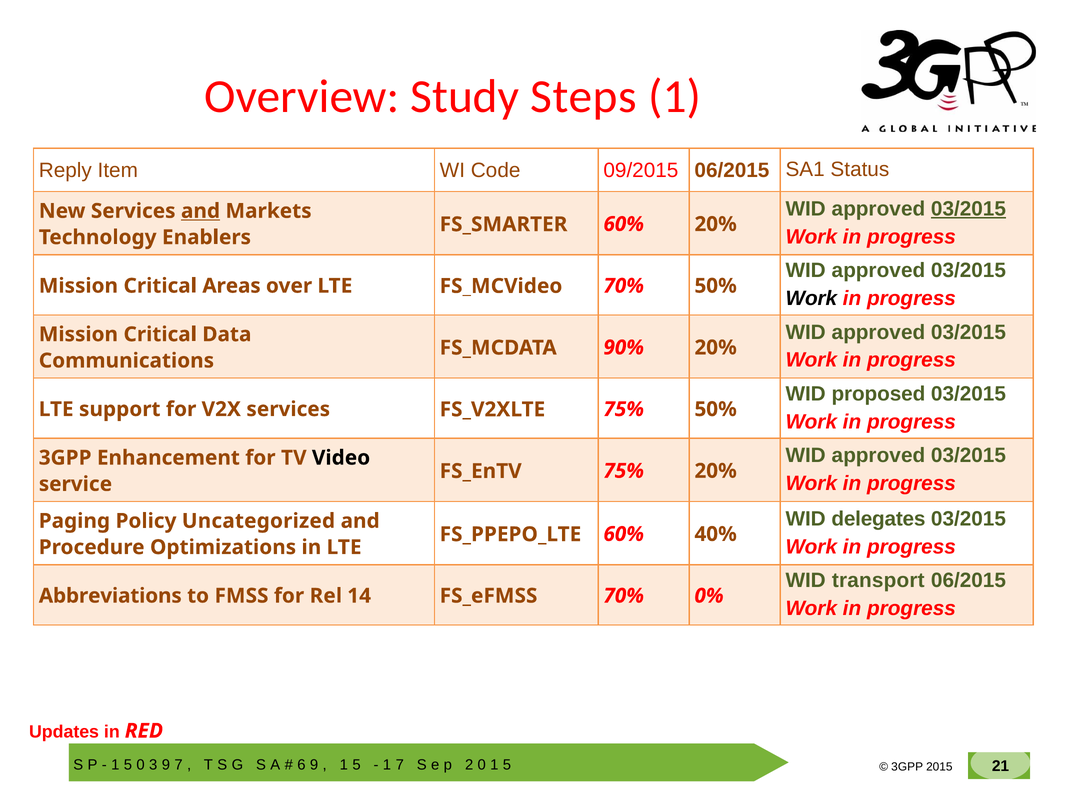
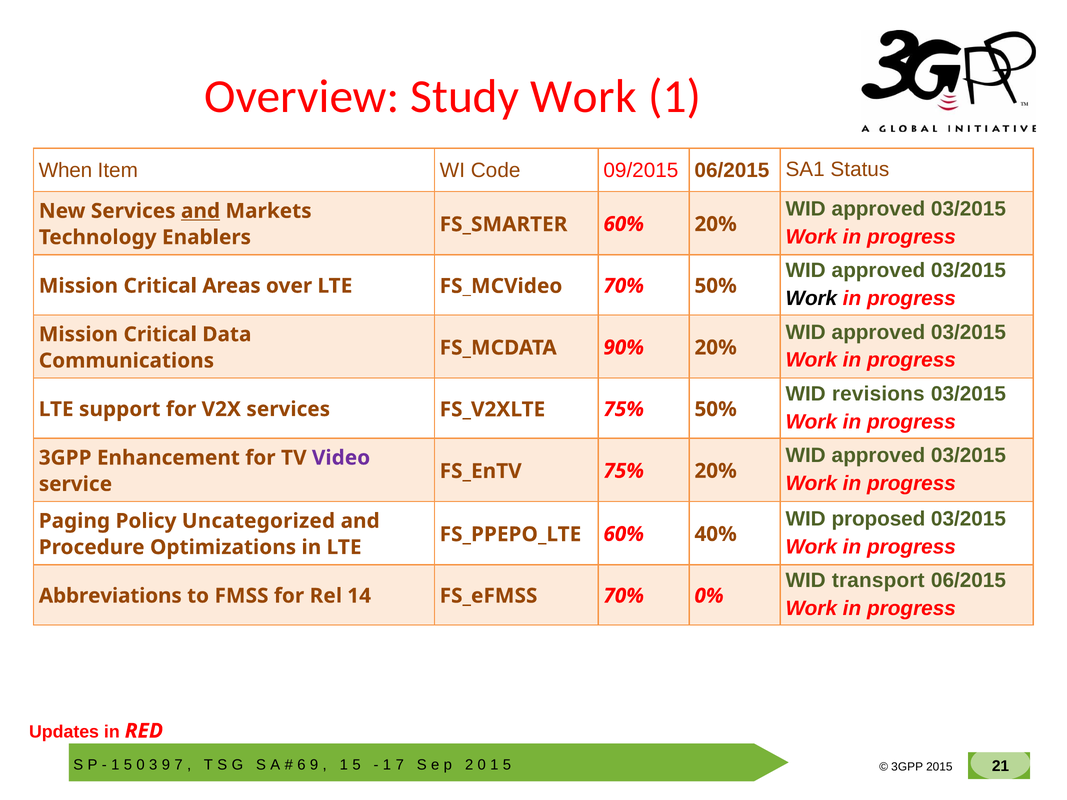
Study Steps: Steps -> Work
Reply: Reply -> When
03/2015 at (968, 209) underline: present -> none
proposed: proposed -> revisions
Video colour: black -> purple
delegates: delegates -> proposed
